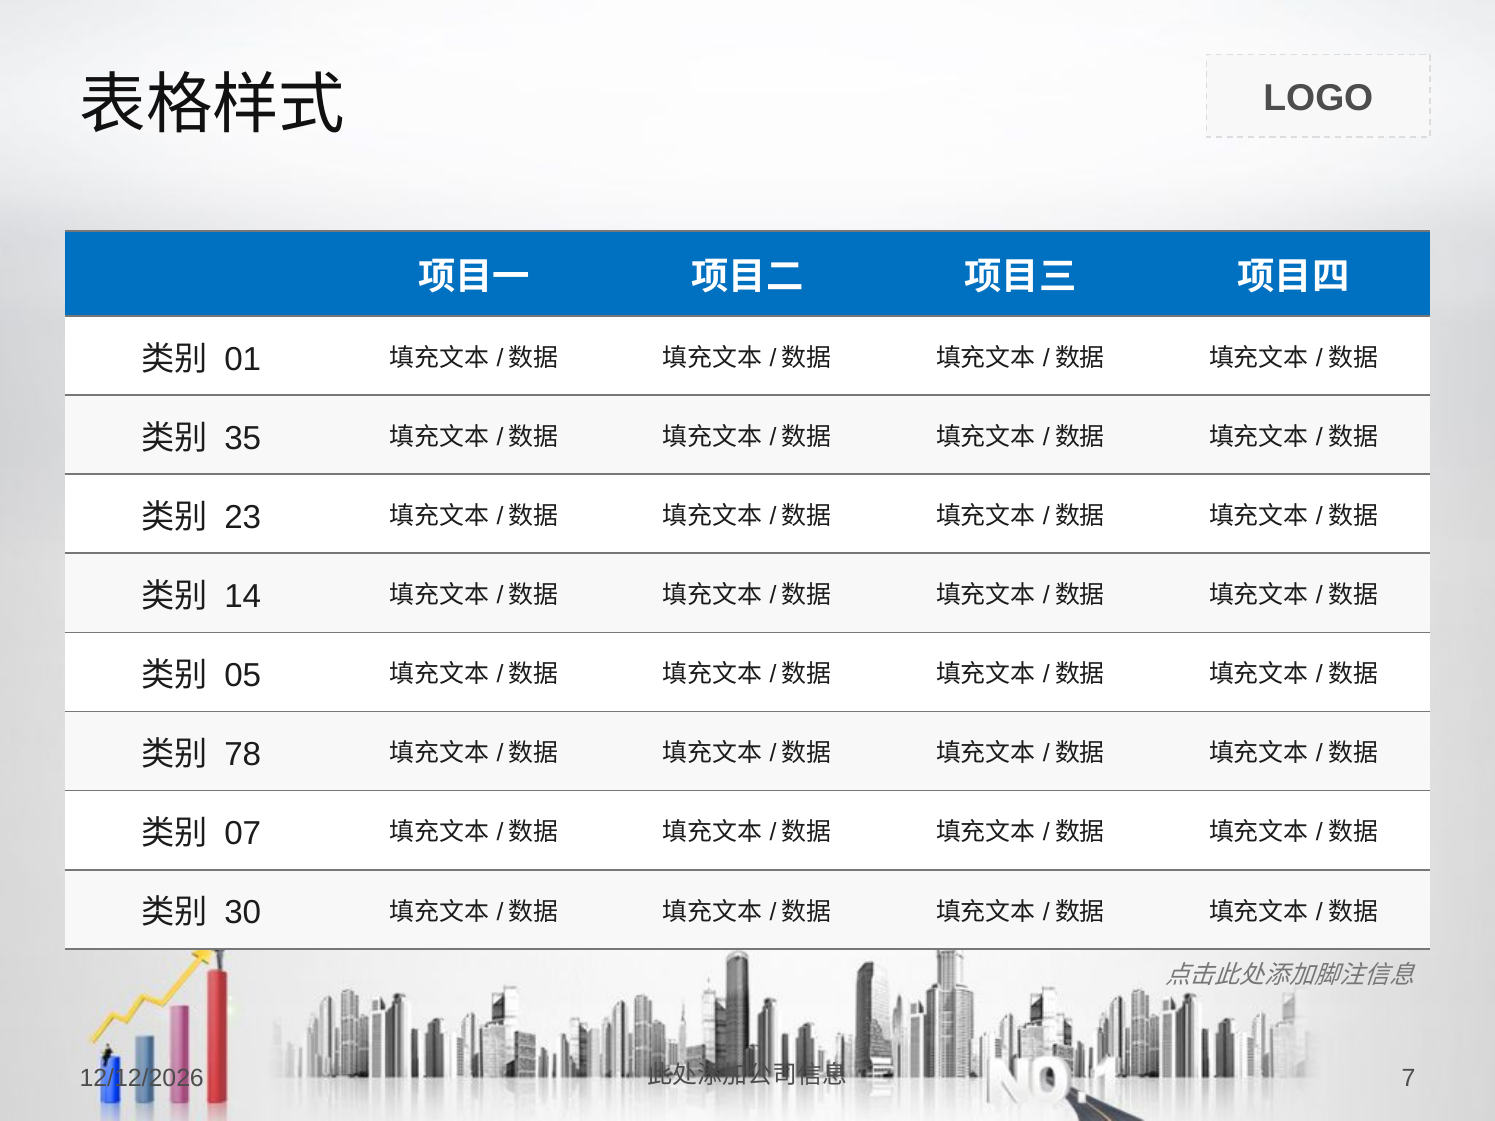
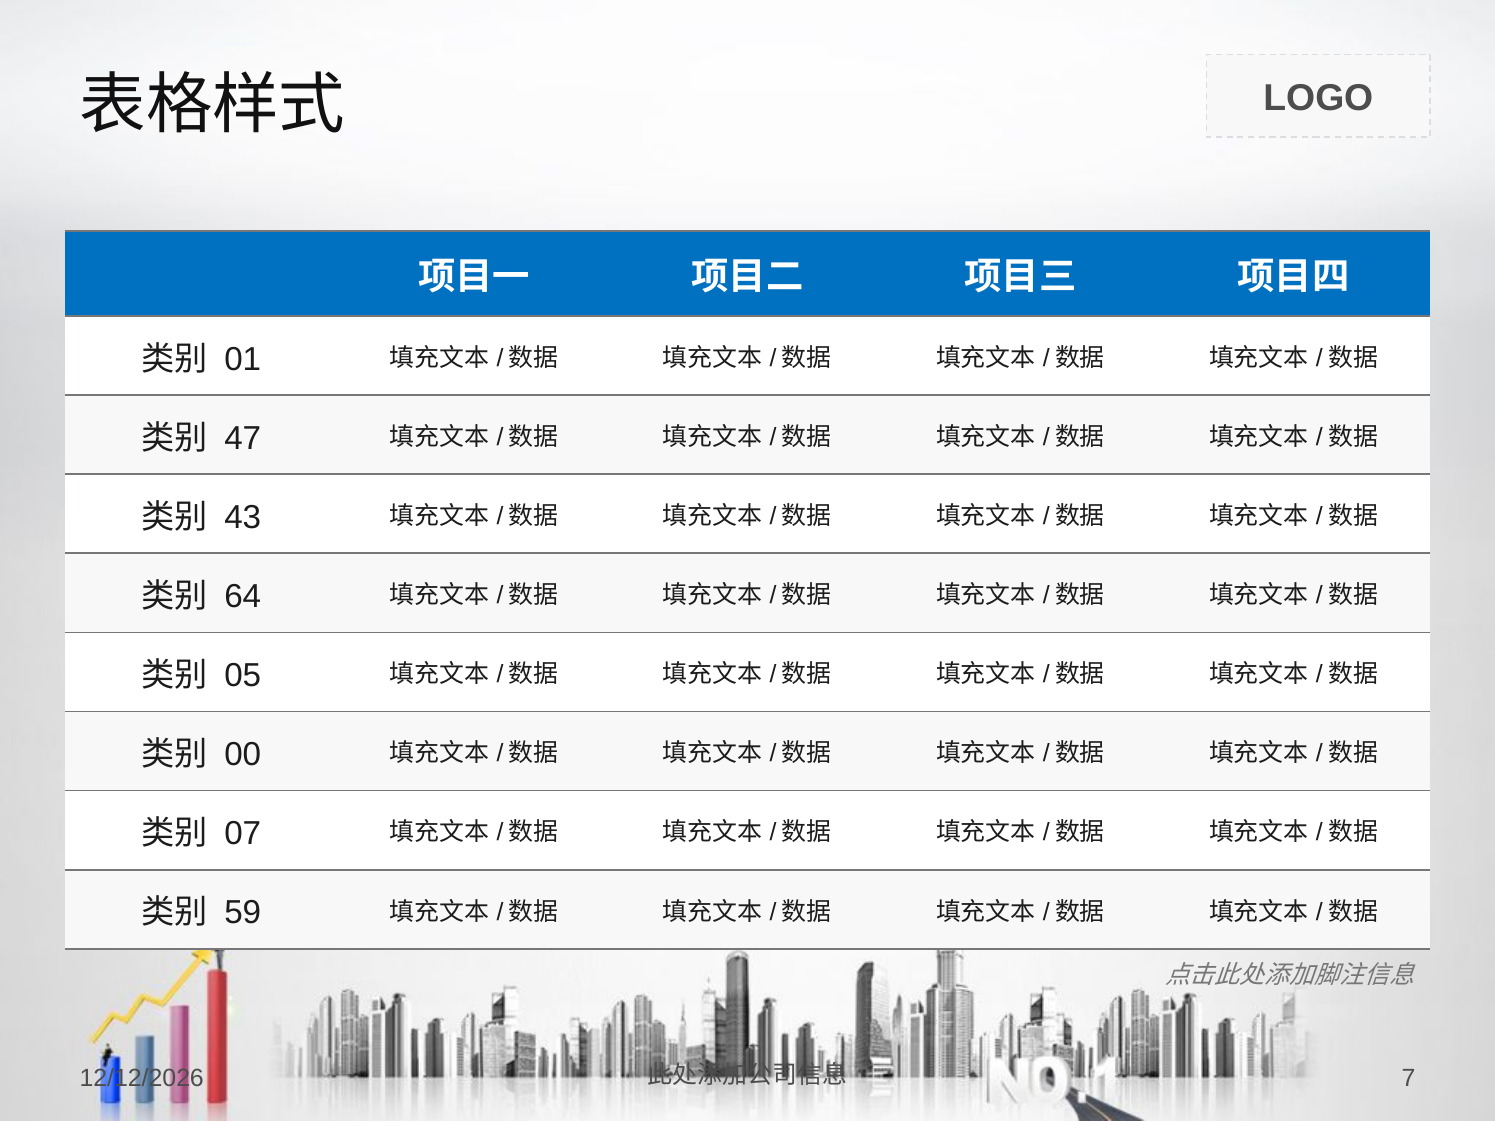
35: 35 -> 47
23: 23 -> 43
14: 14 -> 64
78: 78 -> 00
30: 30 -> 59
